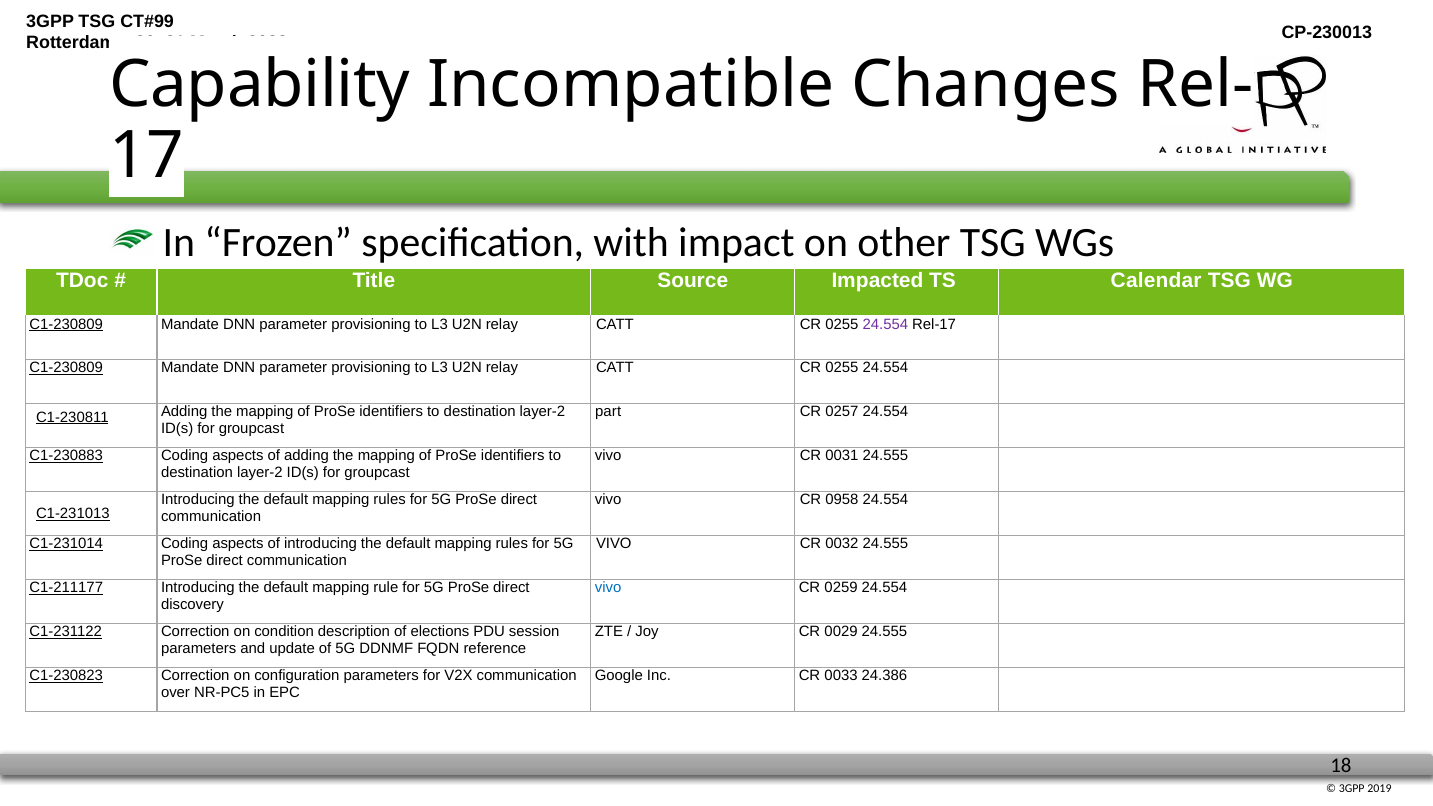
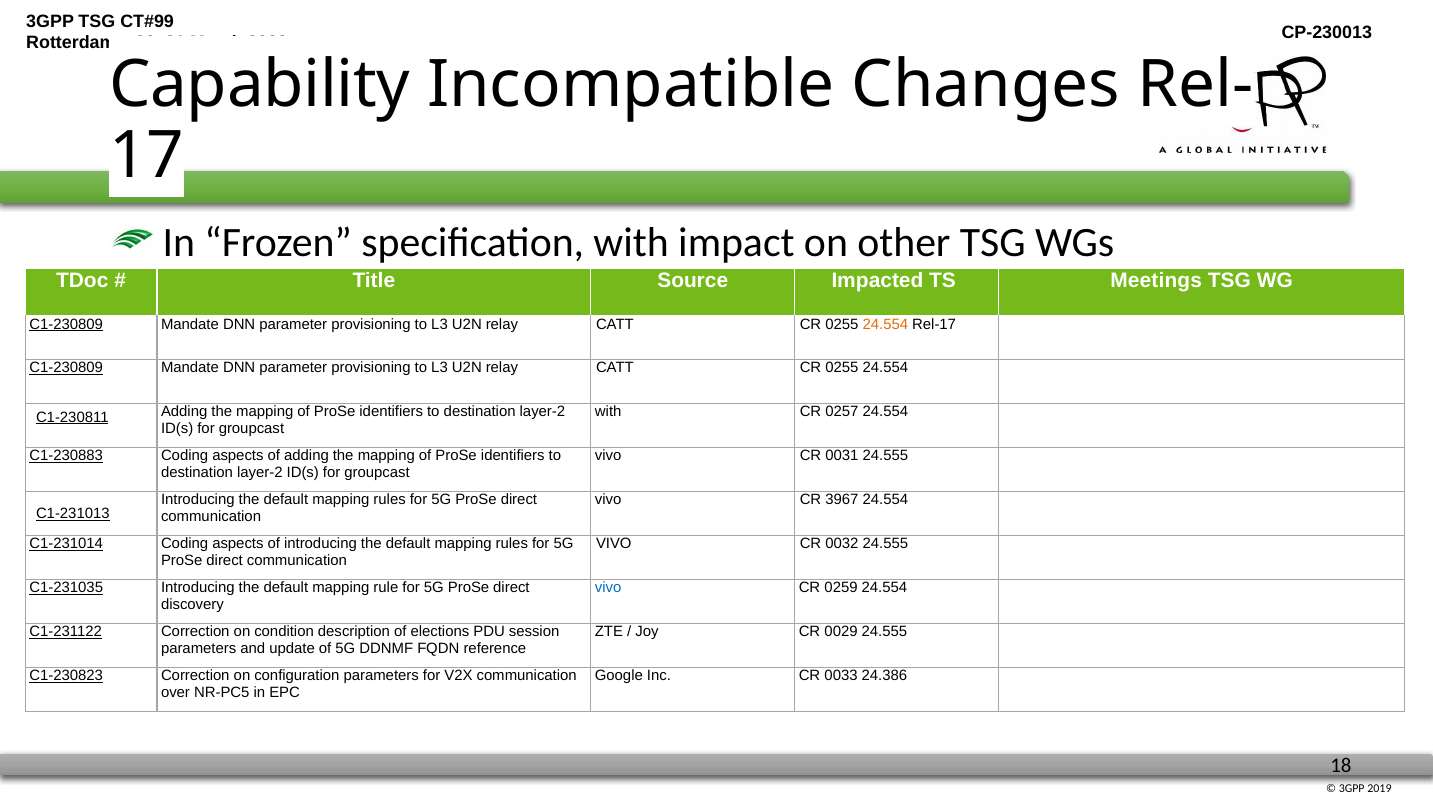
Calendar: Calendar -> Meetings
24.554 at (885, 324) colour: purple -> orange
part at (608, 412): part -> with
0958: 0958 -> 3967
C1-211177: C1-211177 -> C1-231035
